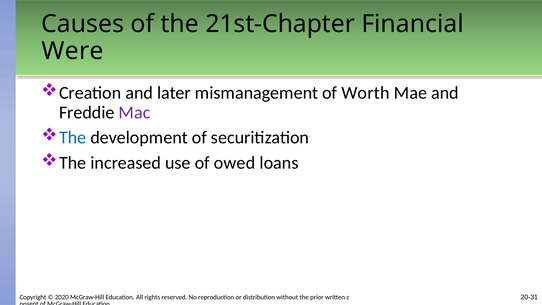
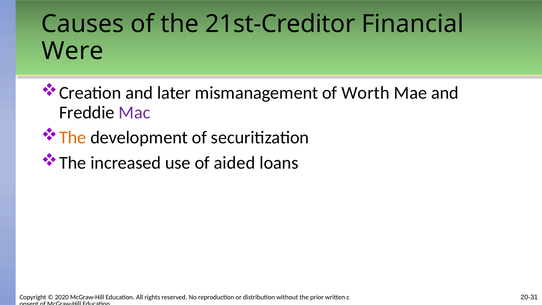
21st-Chapter: 21st-Chapter -> 21st-Creditor
The at (73, 138) colour: blue -> orange
owed: owed -> aided
